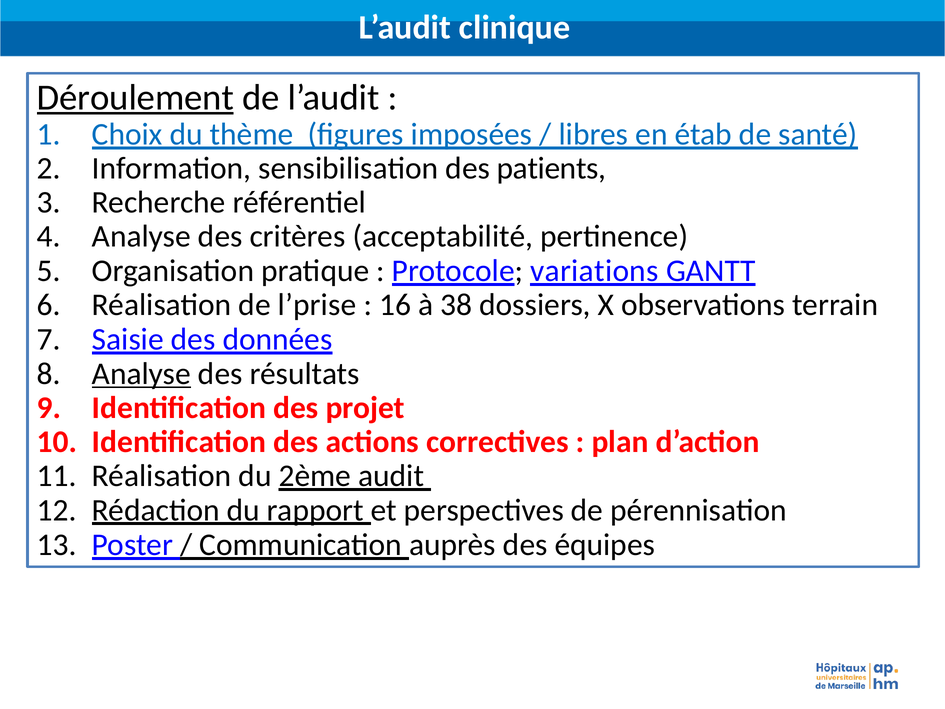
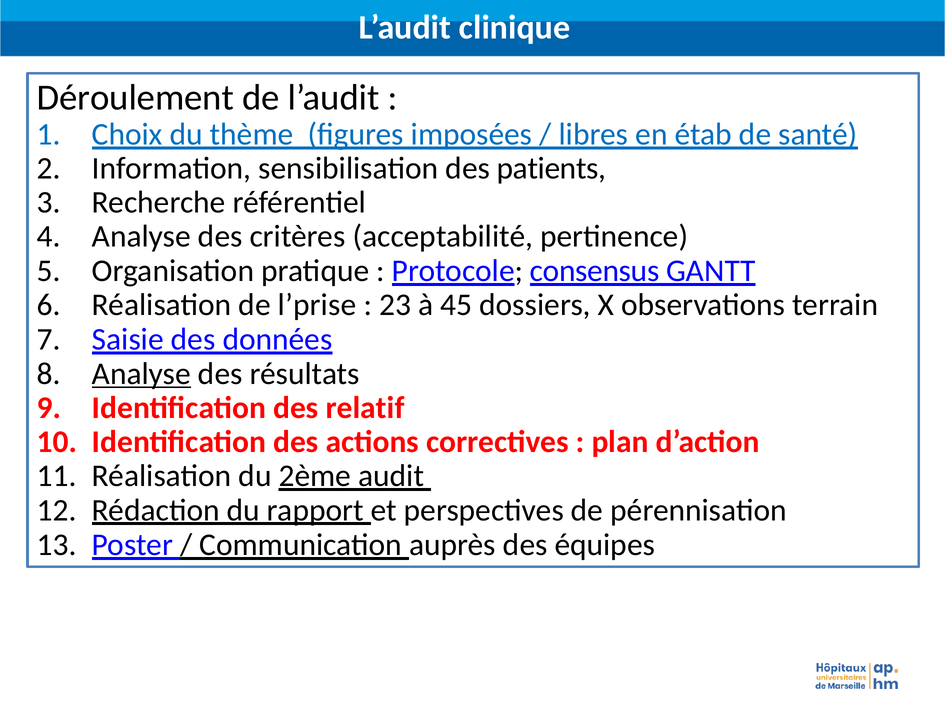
Déroulement underline: present -> none
variations: variations -> consensus
16: 16 -> 23
38: 38 -> 45
projet: projet -> relatif
